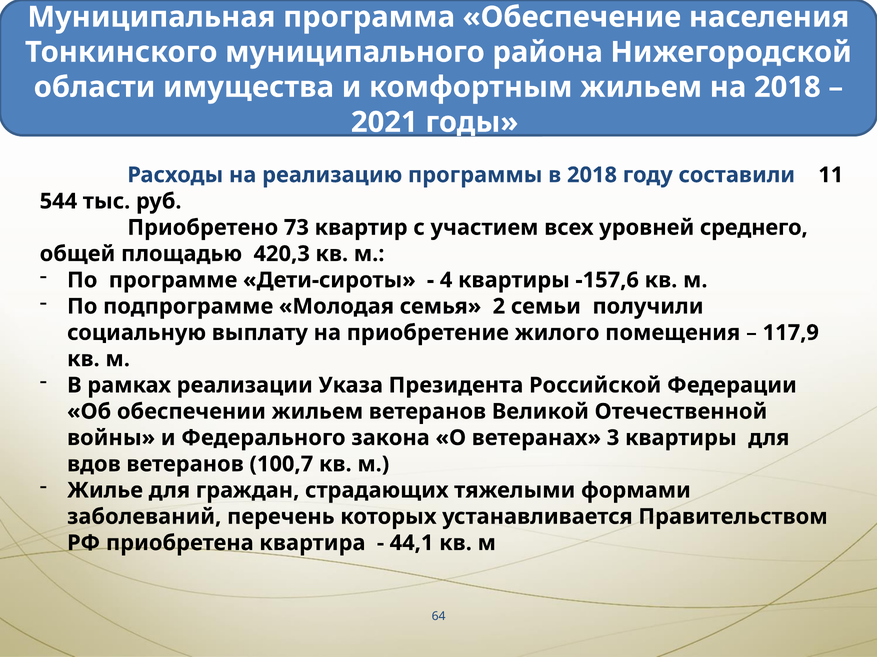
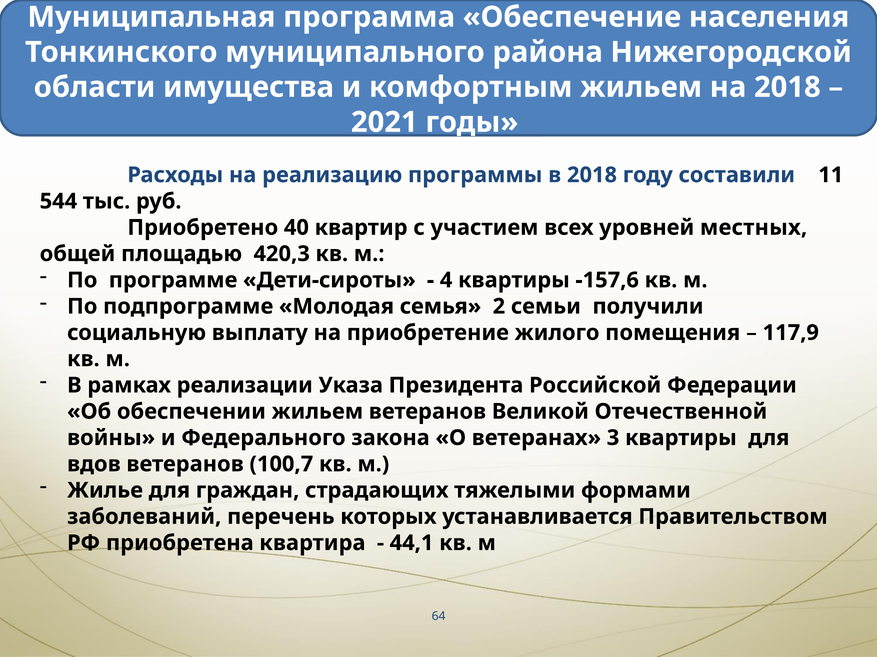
73: 73 -> 40
среднего: среднего -> местных
